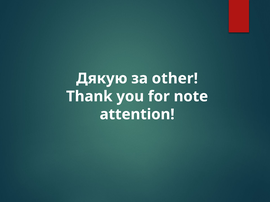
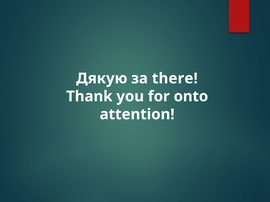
other: other -> there
note: note -> onto
